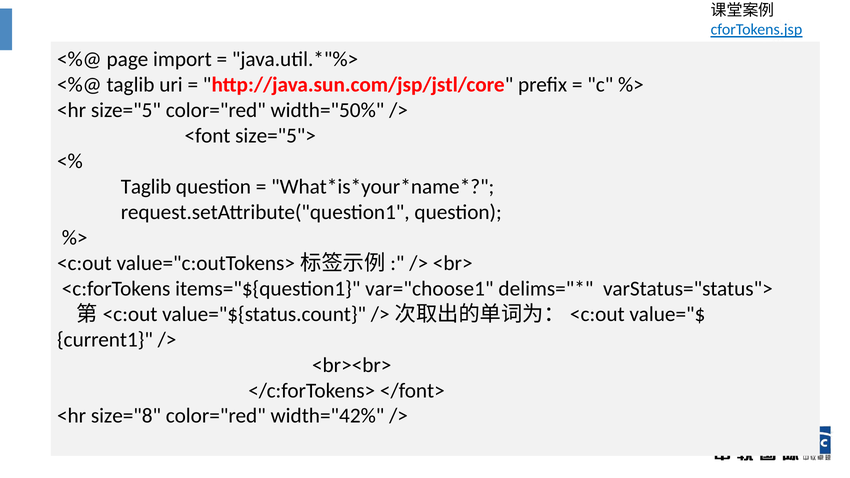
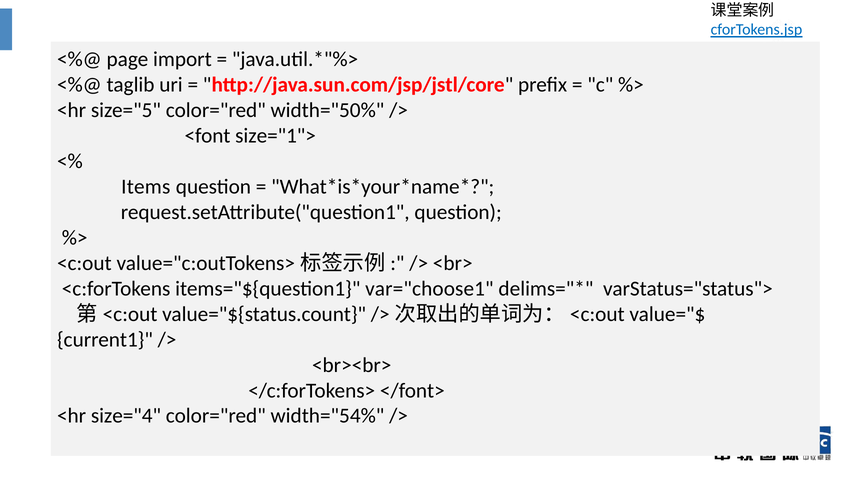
size="5">: size="5"> -> size="1">
Taglib at (146, 187): Taglib -> Items
size="8: size="8 -> size="4
width="42%: width="42% -> width="54%
